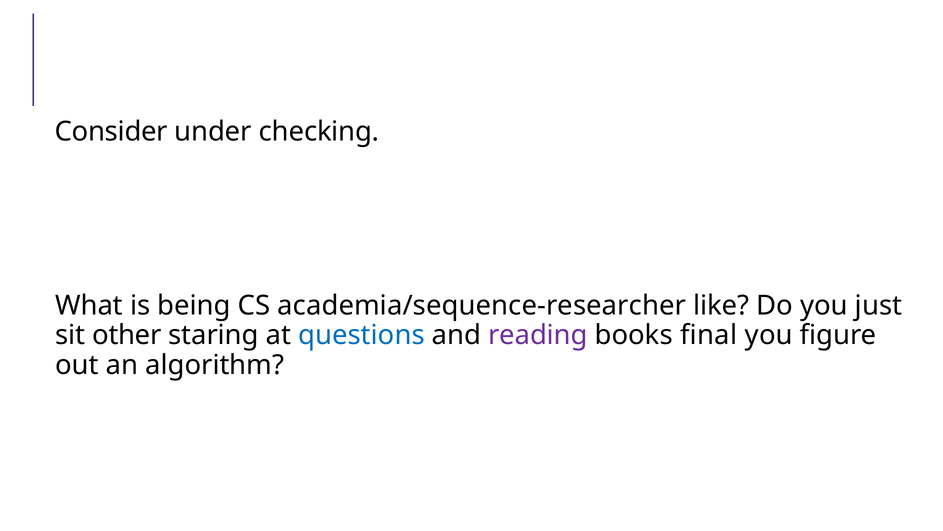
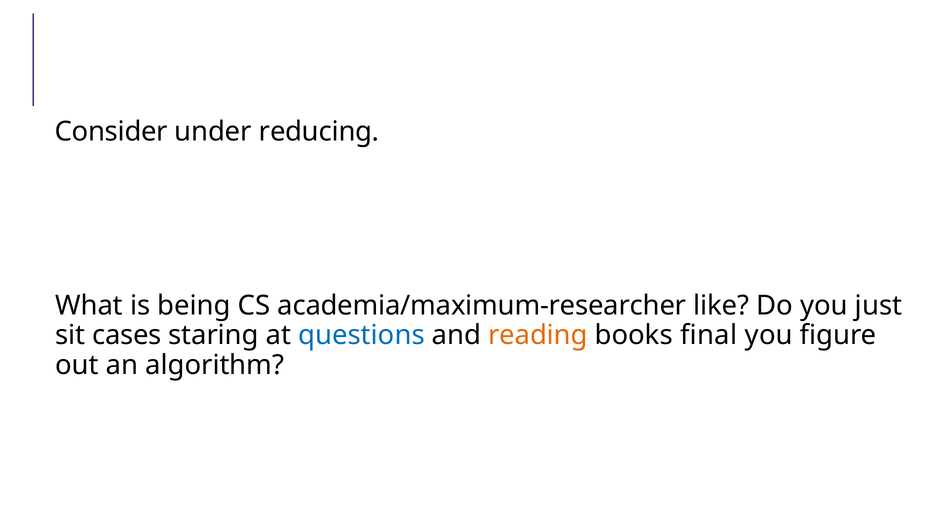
checking: checking -> reducing
academia/sequence-researcher: academia/sequence-researcher -> academia/maximum-researcher
other: other -> cases
reading colour: purple -> orange
